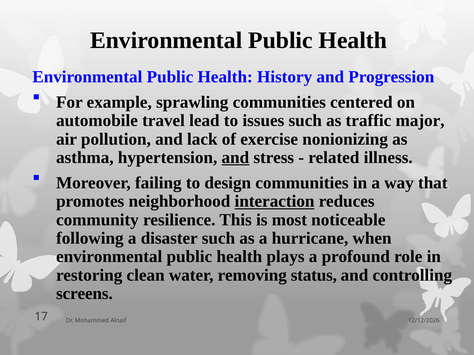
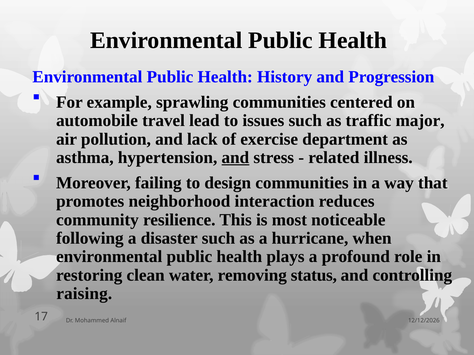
nonionizing: nonionizing -> department
interaction underline: present -> none
screens: screens -> raising
